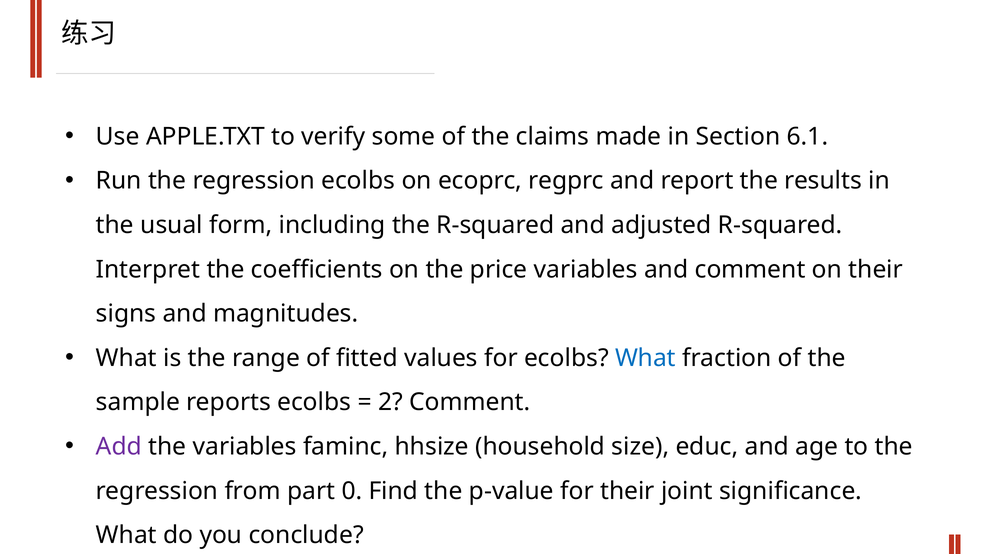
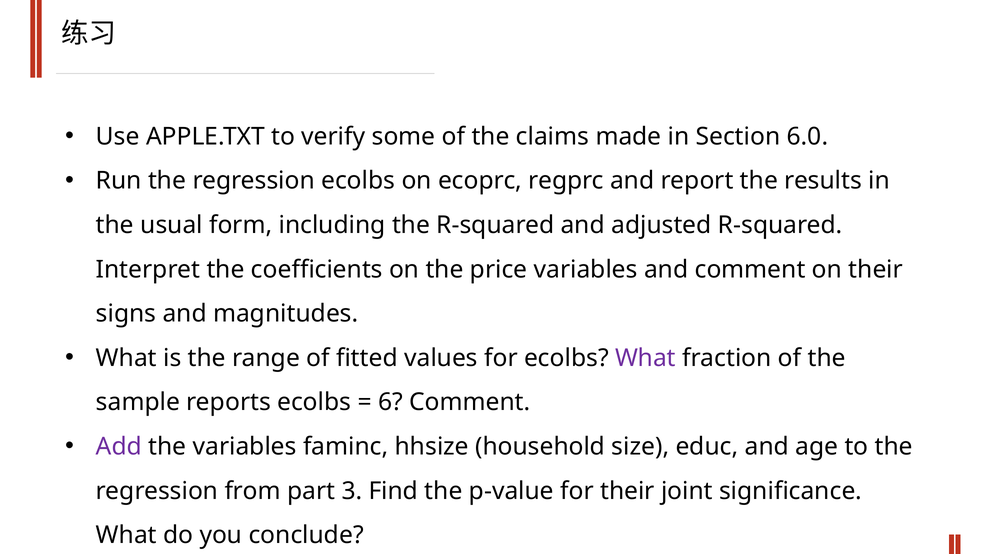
6.1: 6.1 -> 6.0
What at (645, 358) colour: blue -> purple
2: 2 -> 6
0: 0 -> 3
